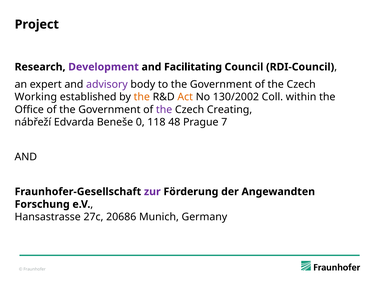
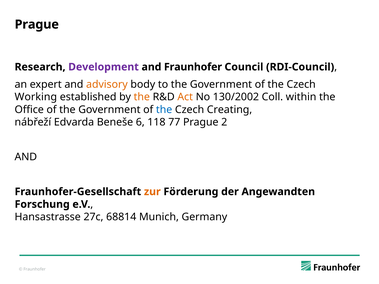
Project at (37, 24): Project -> Prague
and Facilitating: Facilitating -> Fraunhofer
advisory colour: purple -> orange
the at (164, 110) colour: purple -> blue
0: 0 -> 6
48: 48 -> 77
7: 7 -> 2
zur colour: purple -> orange
20686: 20686 -> 68814
